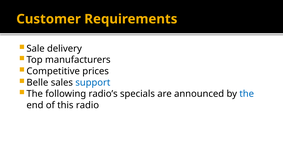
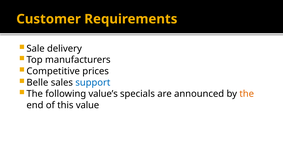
radio’s: radio’s -> value’s
the at (247, 94) colour: blue -> orange
radio: radio -> value
